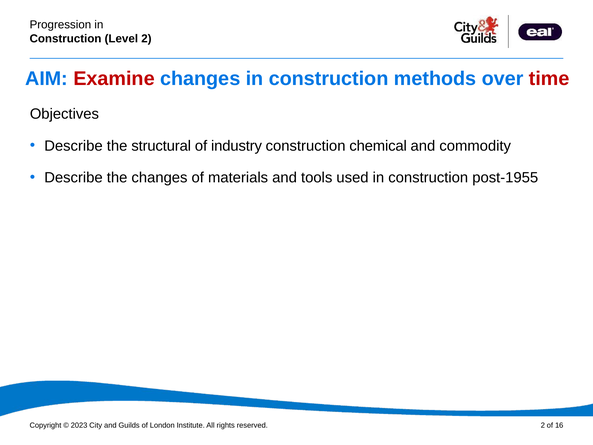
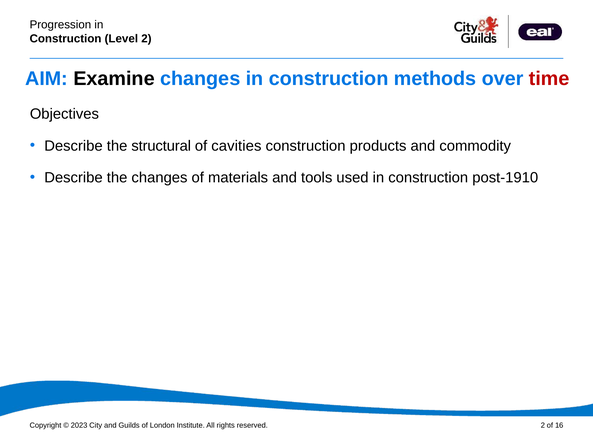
Examine colour: red -> black
industry: industry -> cavities
chemical: chemical -> products
post-1955: post-1955 -> post-1910
